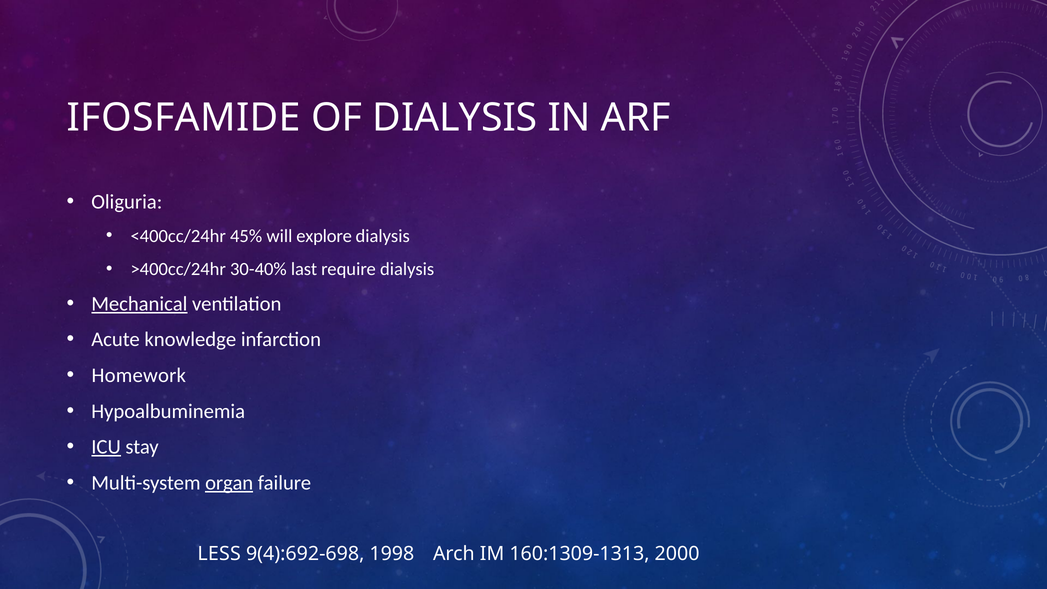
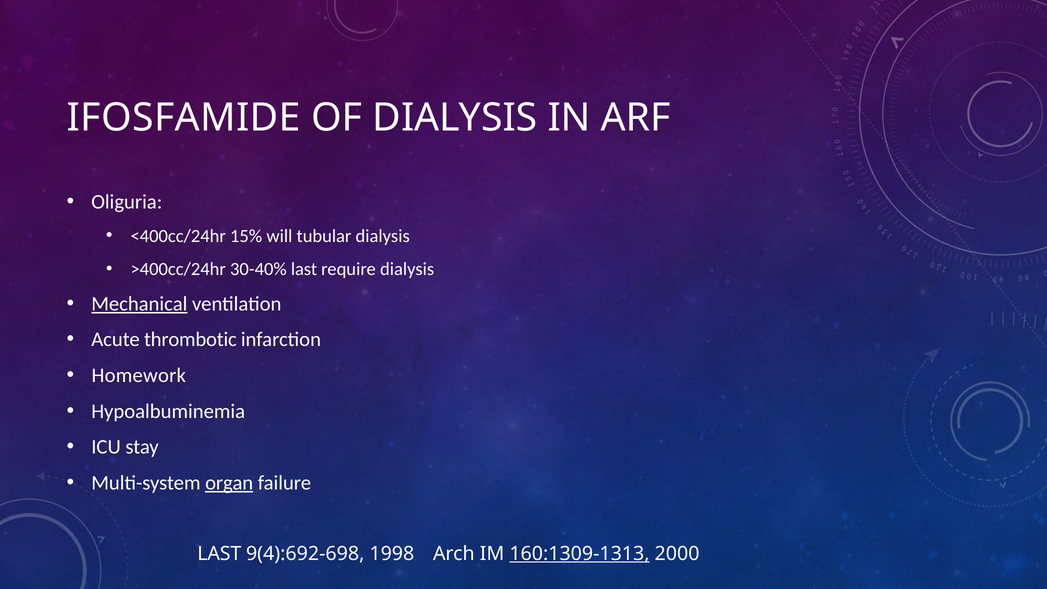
45%: 45% -> 15%
explore: explore -> tubular
knowledge: knowledge -> thrombotic
ICU underline: present -> none
LESS at (219, 554): LESS -> LAST
160:1309-1313 underline: none -> present
